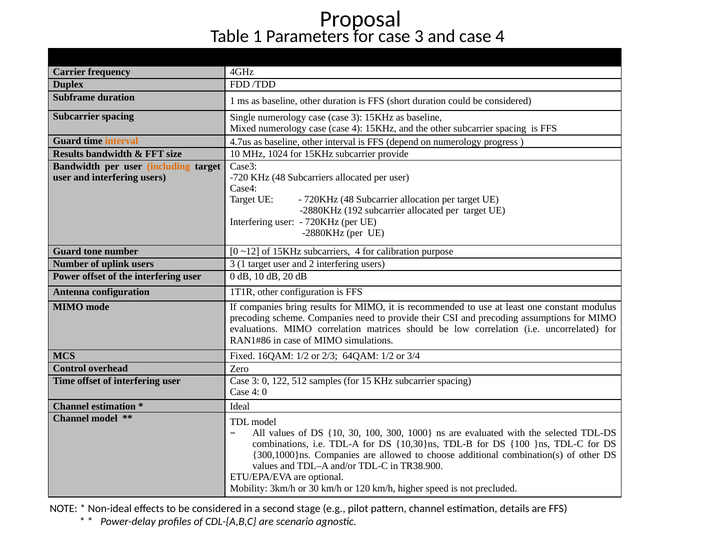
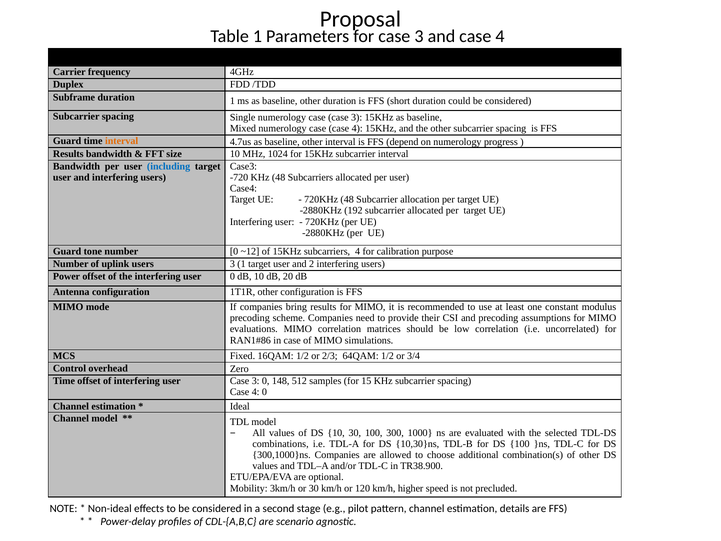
subcarrier provide: provide -> interval
including colour: orange -> blue
122: 122 -> 148
